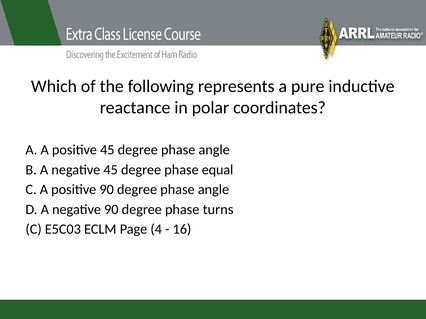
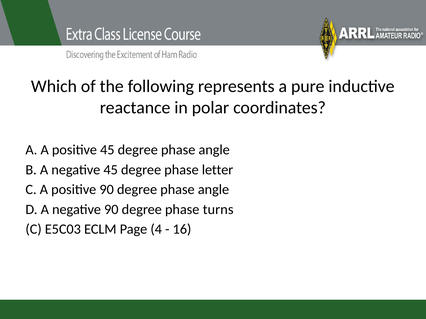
equal: equal -> letter
